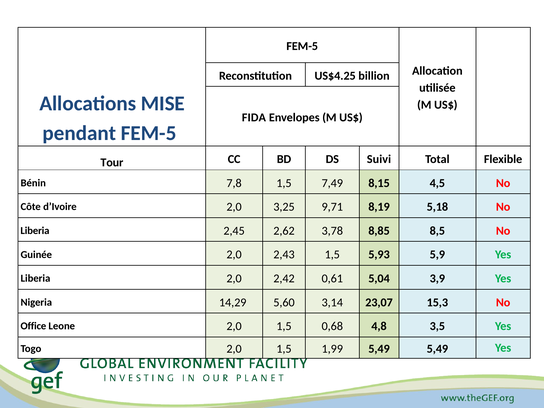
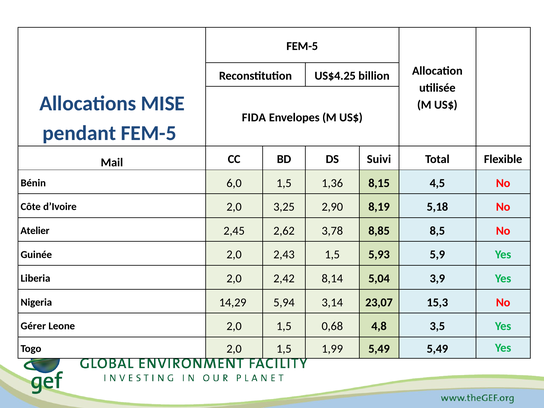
Tour: Tour -> Mail
7,8: 7,8 -> 6,0
7,49: 7,49 -> 1,36
9,71: 9,71 -> 2,90
Liberia at (35, 231): Liberia -> Atelier
0,61: 0,61 -> 8,14
5,60: 5,60 -> 5,94
Office: Office -> Gérer
